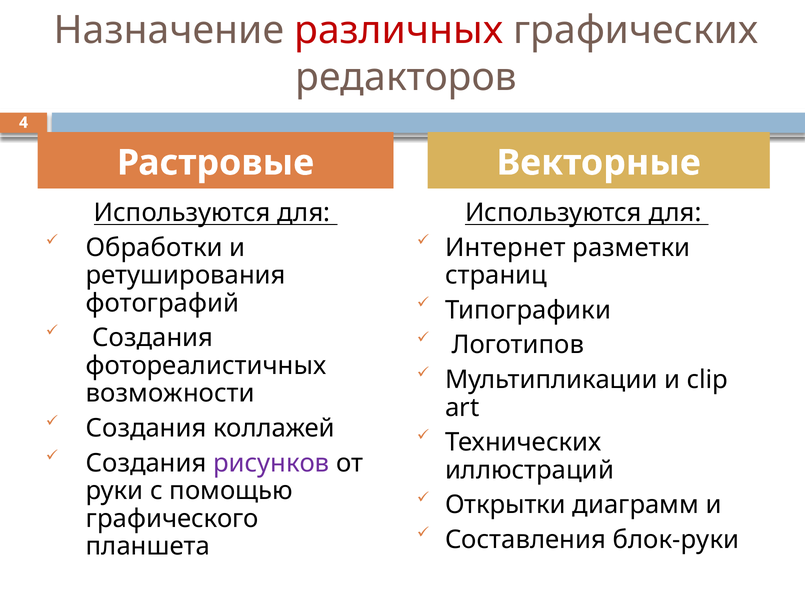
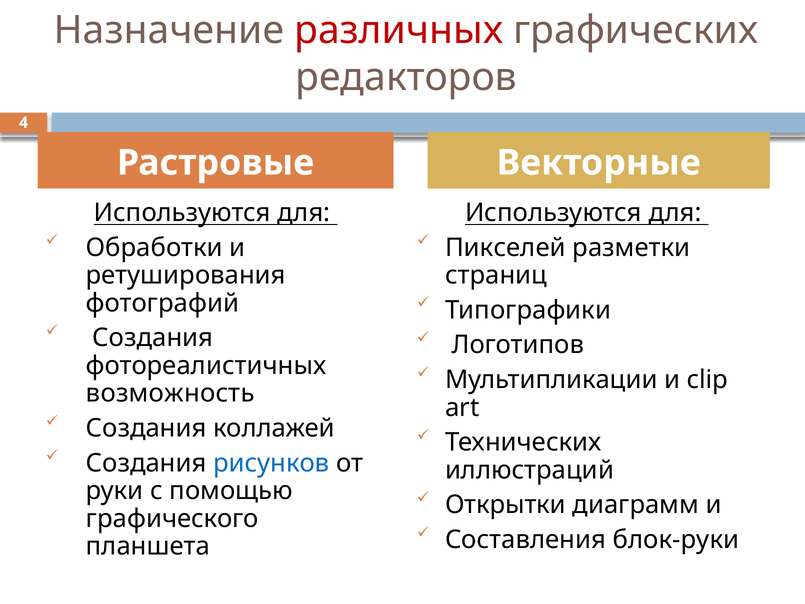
Интернет: Интернет -> Пикселей
возможности: возможности -> возможность
рисунков colour: purple -> blue
